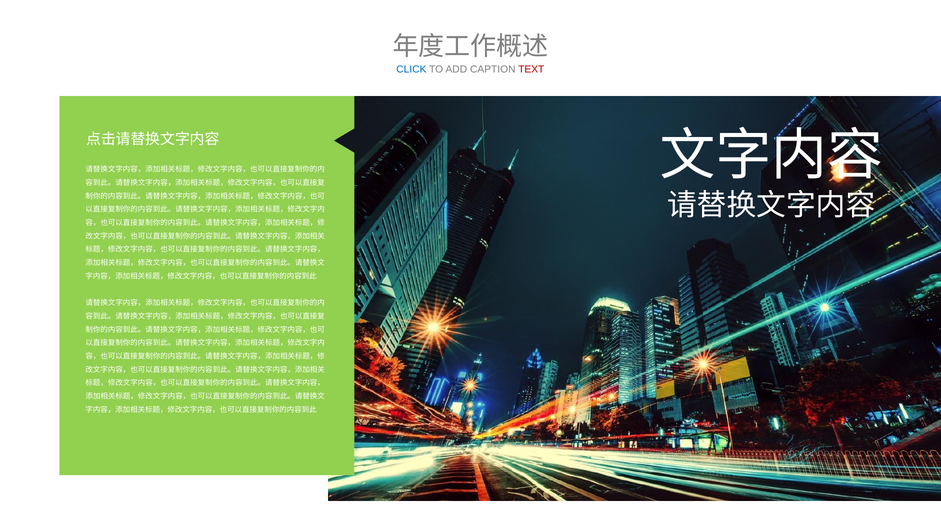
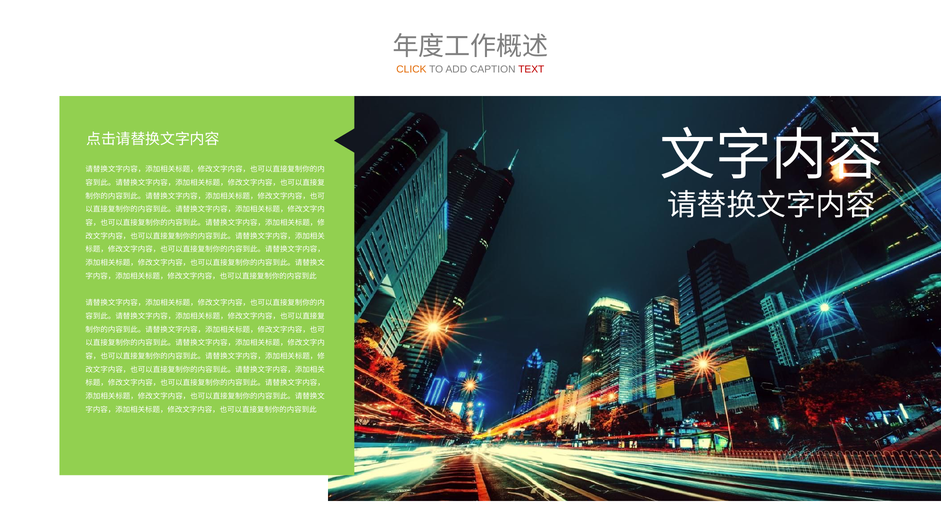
CLICK colour: blue -> orange
